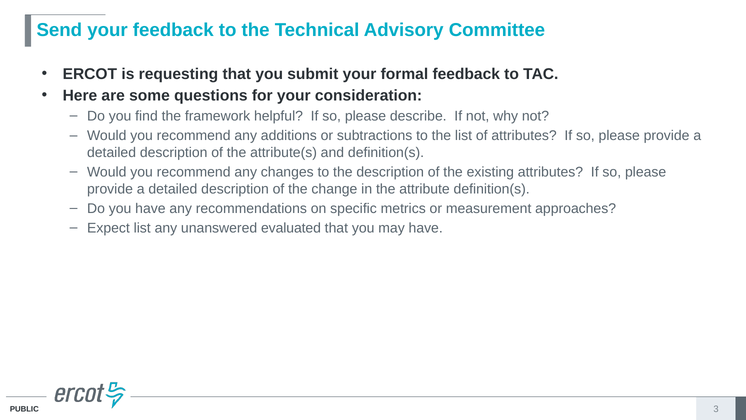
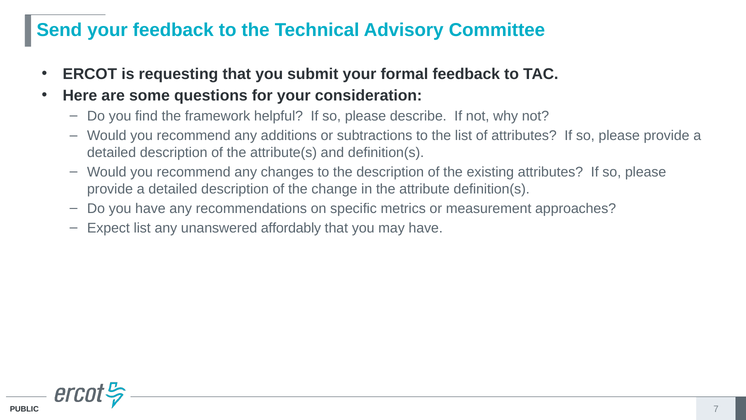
evaluated: evaluated -> affordably
3: 3 -> 7
